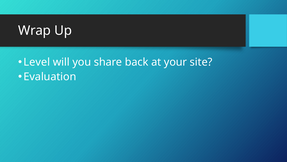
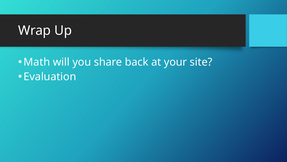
Level: Level -> Math
